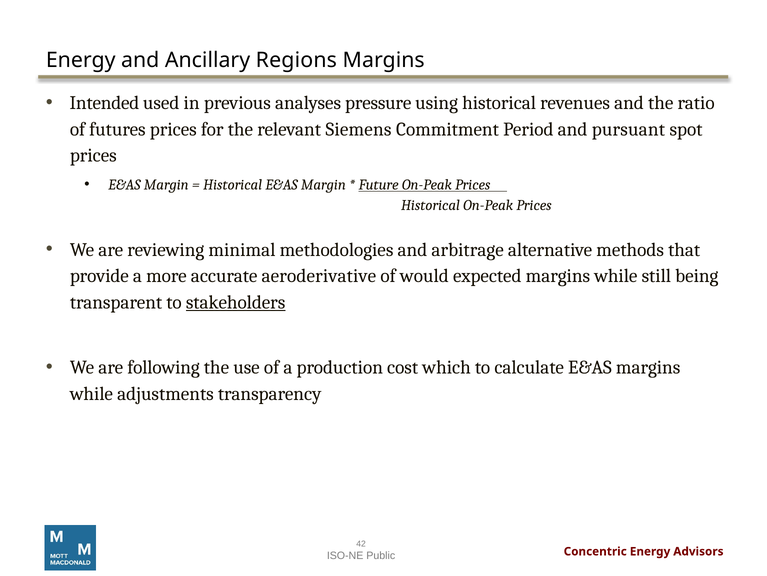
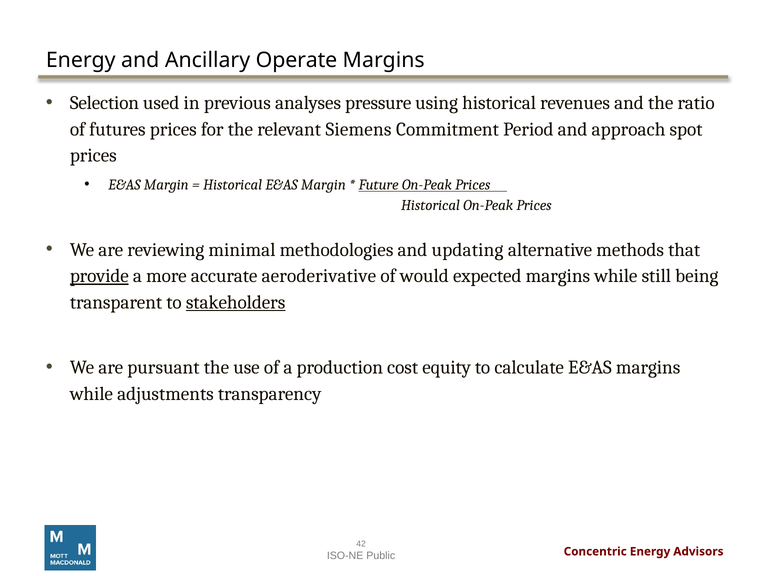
Regions: Regions -> Operate
Intended: Intended -> Selection
pursuant: pursuant -> approach
arbitrage: arbitrage -> updating
provide underline: none -> present
following: following -> pursuant
which: which -> equity
